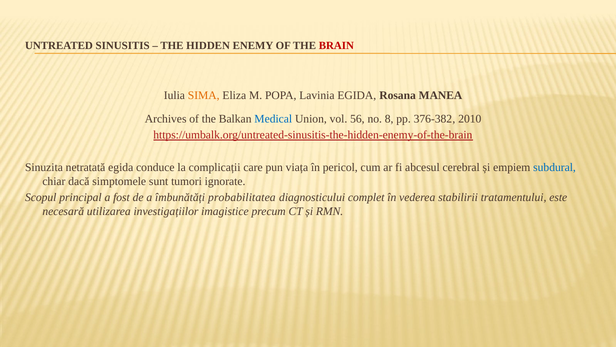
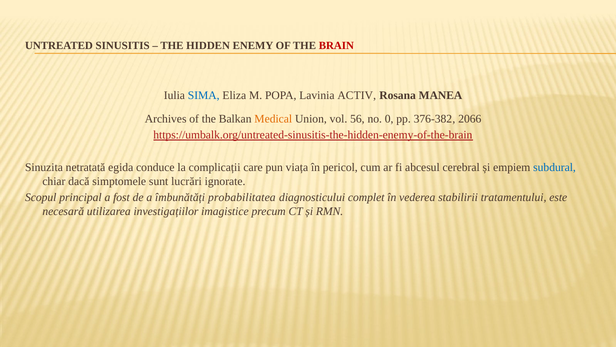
SIMA colour: orange -> blue
Lavinia EGIDA: EGIDA -> ACTIV
Medical colour: blue -> orange
8: 8 -> 0
2010: 2010 -> 2066
tumori: tumori -> lucrări
